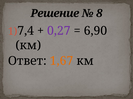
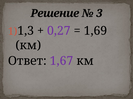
8: 8 -> 3
7,4: 7,4 -> 1,3
6,90: 6,90 -> 1,69
1,67 colour: orange -> purple
